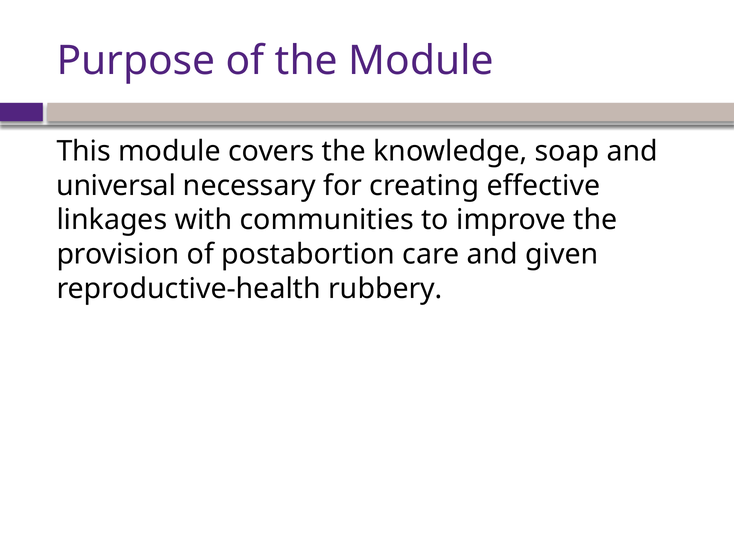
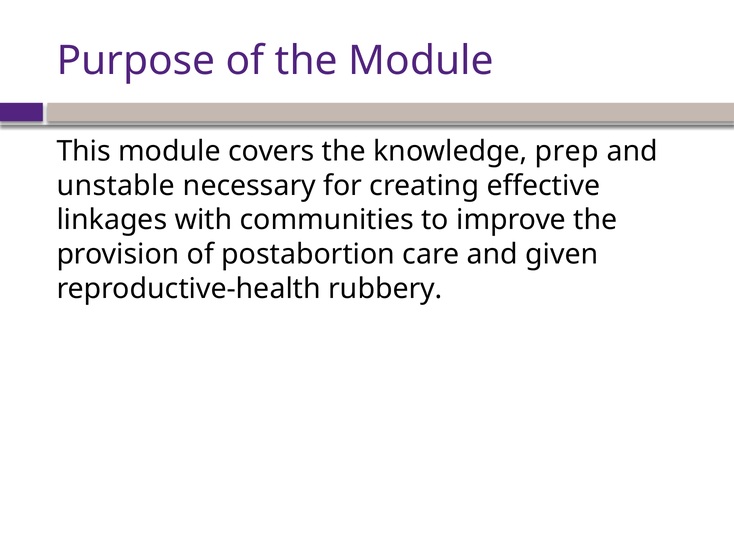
soap: soap -> prep
universal: universal -> unstable
